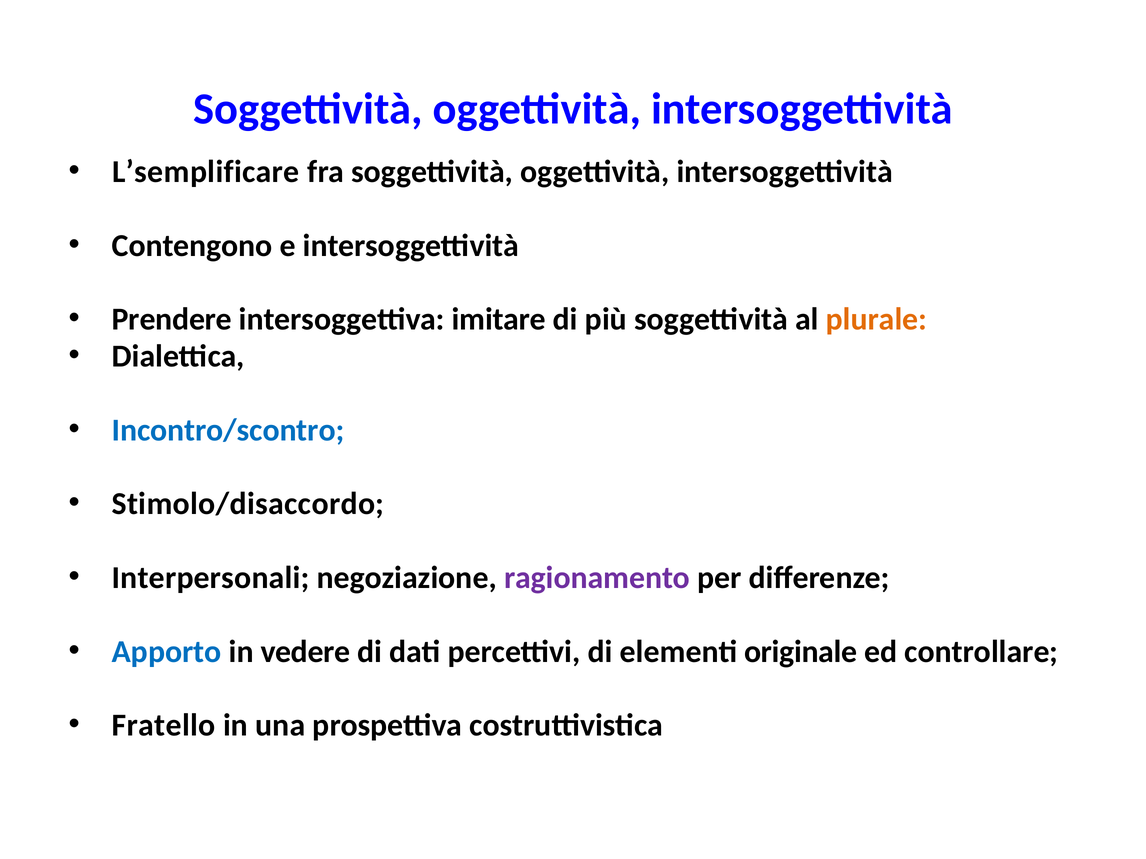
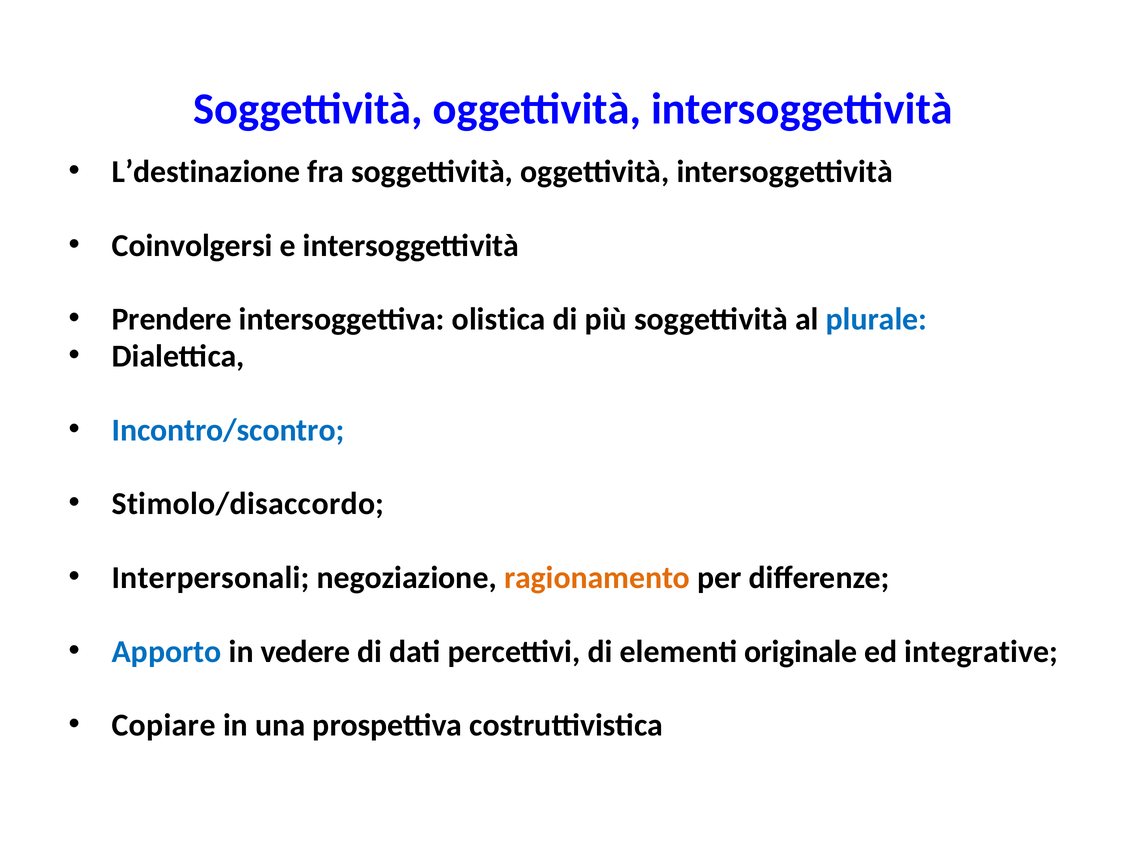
L’semplificare: L’semplificare -> L’destinazione
Contengono: Contengono -> Coinvolgersi
imitare: imitare -> olistica
plurale colour: orange -> blue
ragionamento colour: purple -> orange
controllare: controllare -> integrative
Fratello: Fratello -> Copiare
